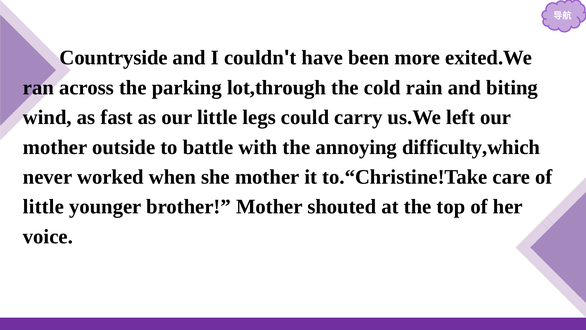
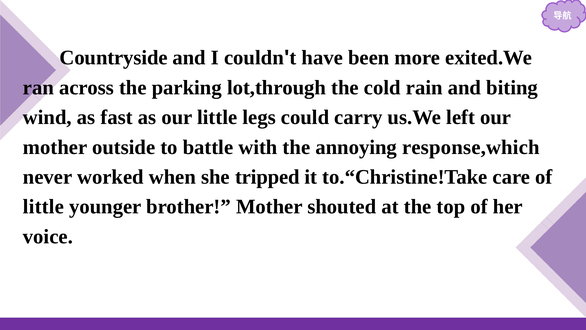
difficulty,which: difficulty,which -> response,which
she mother: mother -> tripped
